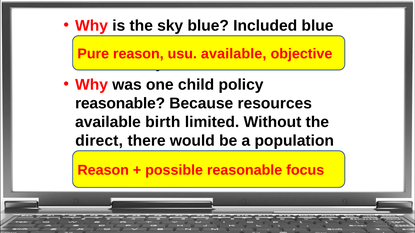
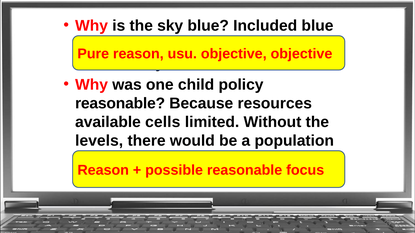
available at (234, 54): available -> objective
birth: birth -> cells
direct: direct -> levels
